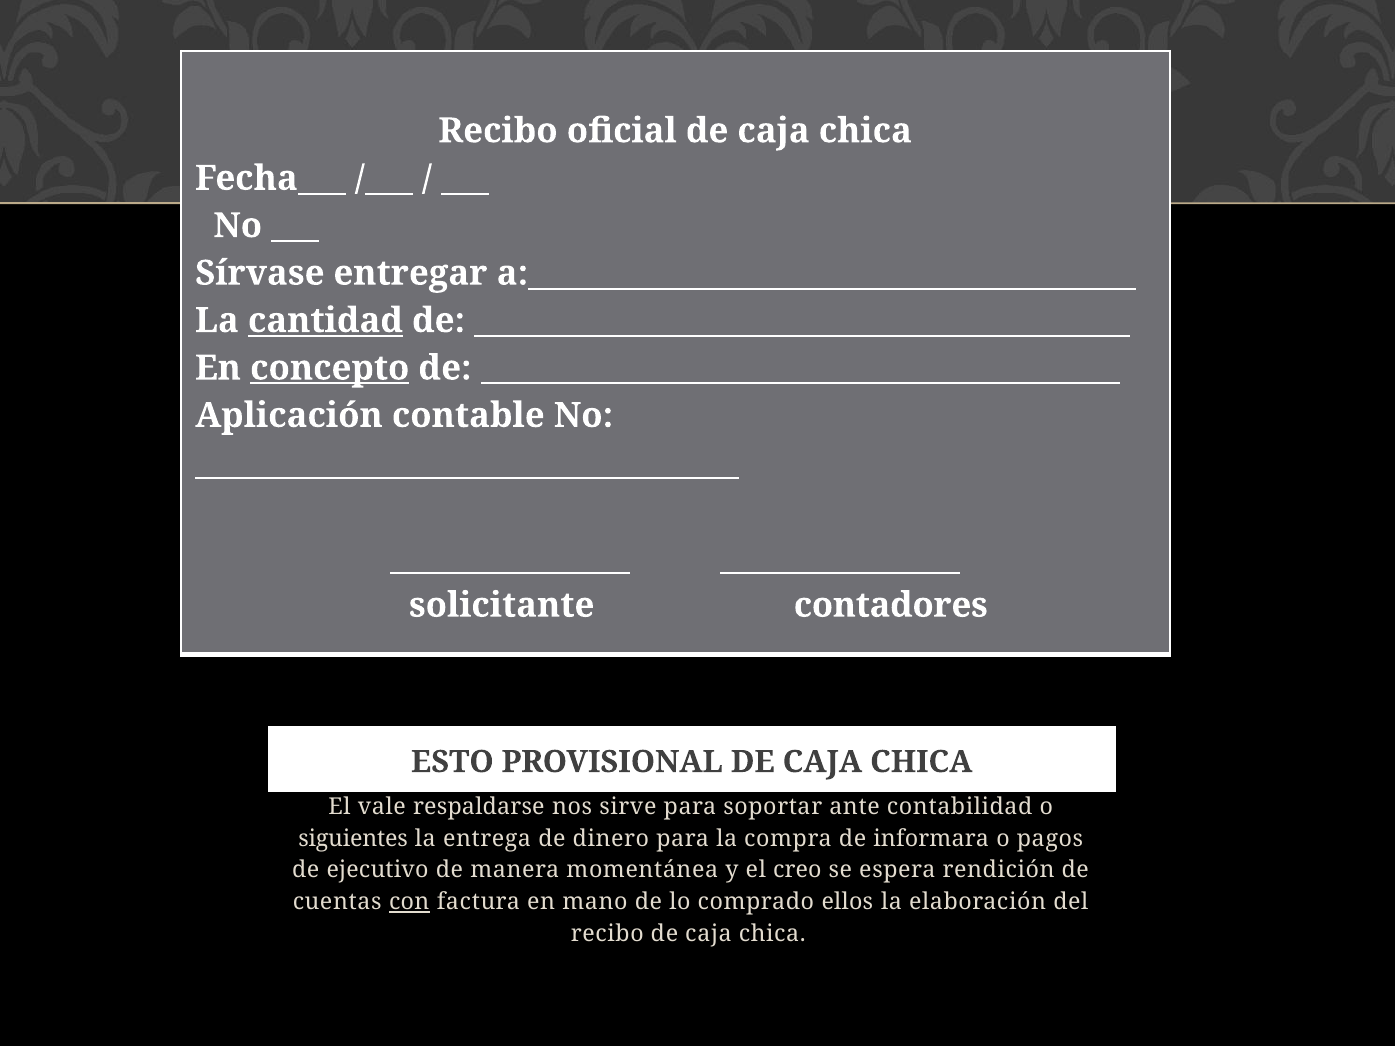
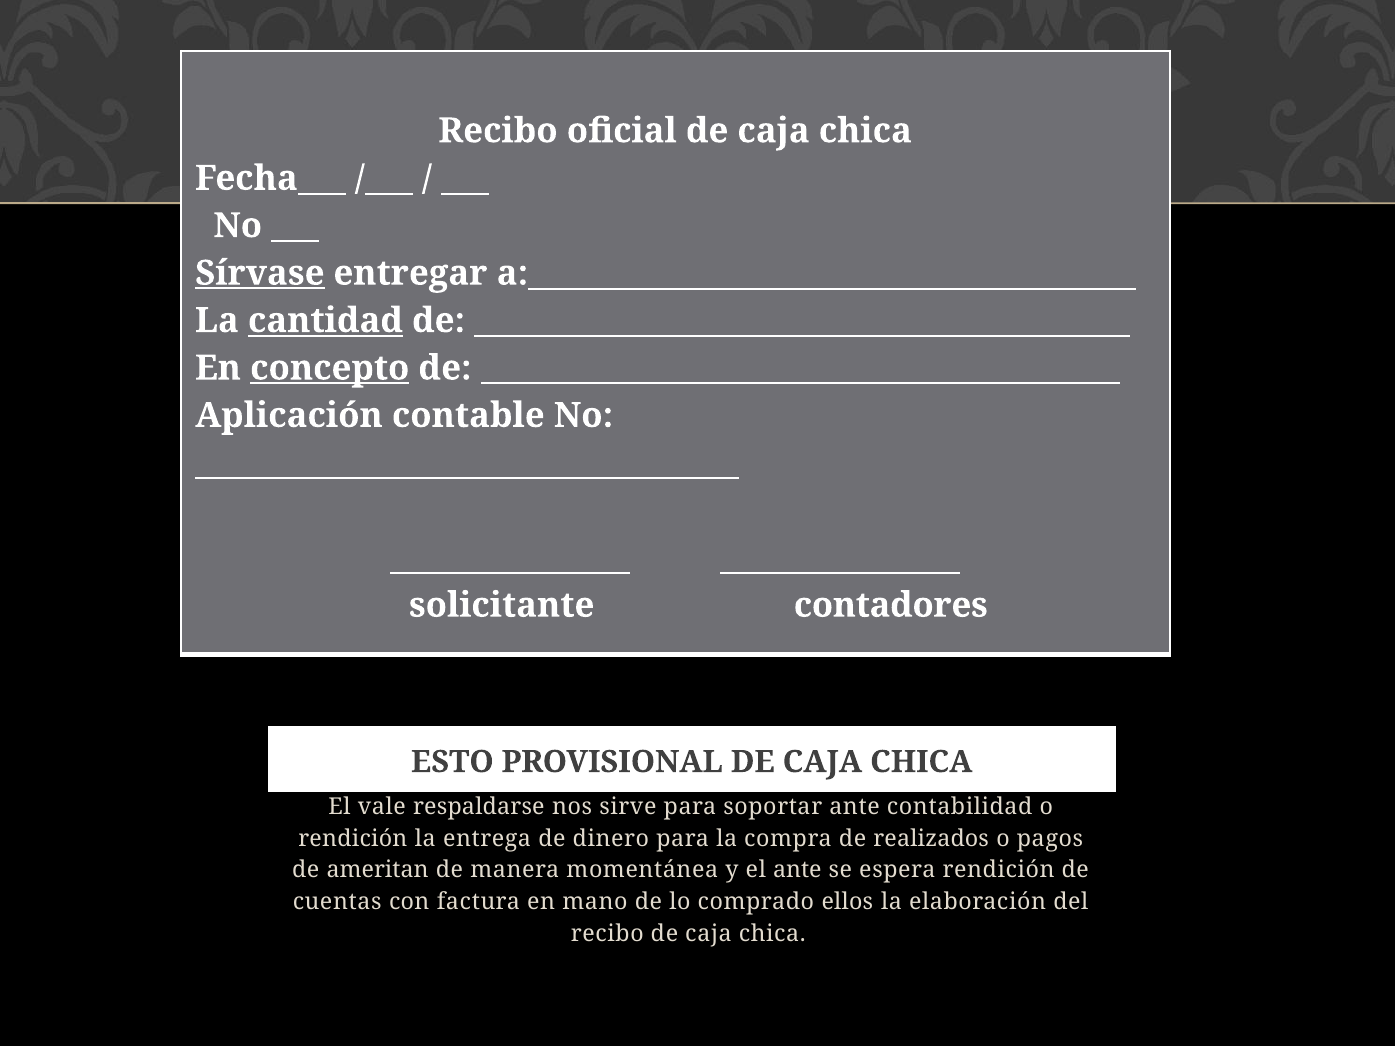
Sírvase underline: none -> present
siguientes at (353, 839): siguientes -> rendición
informara: informara -> realizados
ejecutivo: ejecutivo -> ameritan
el creo: creo -> ante
con underline: present -> none
